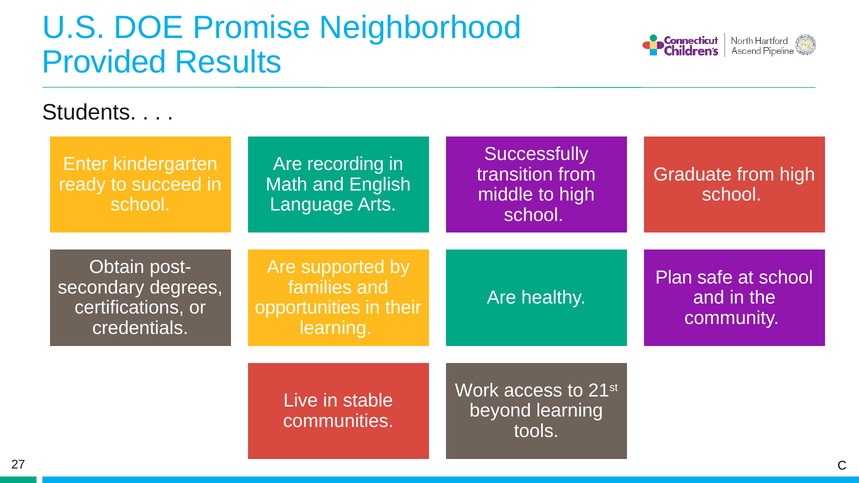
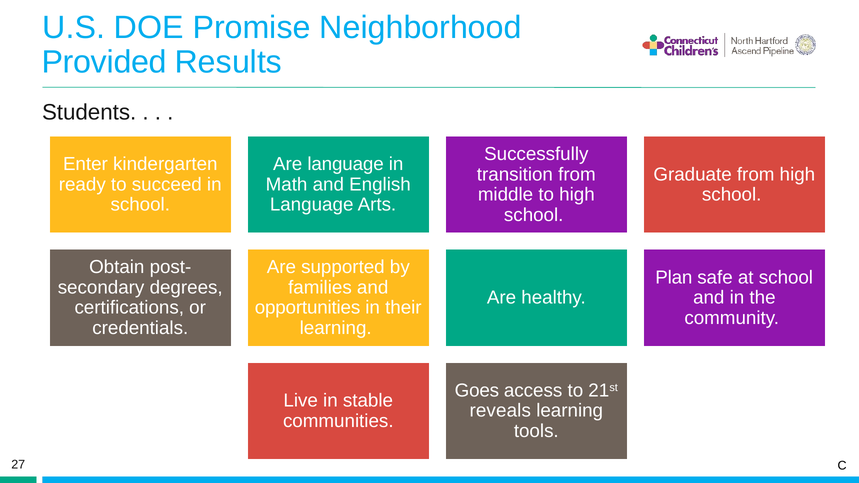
Are recording: recording -> language
Work: Work -> Goes
beyond: beyond -> reveals
